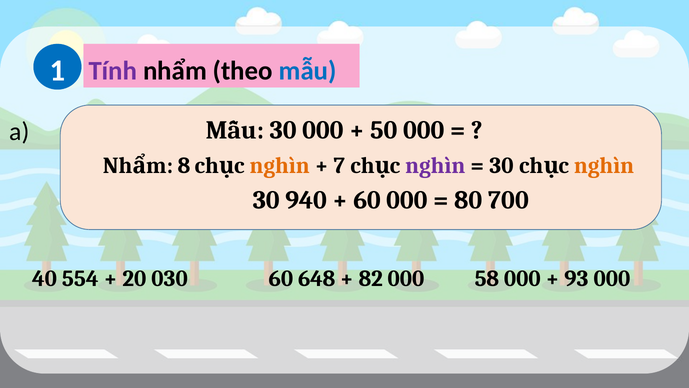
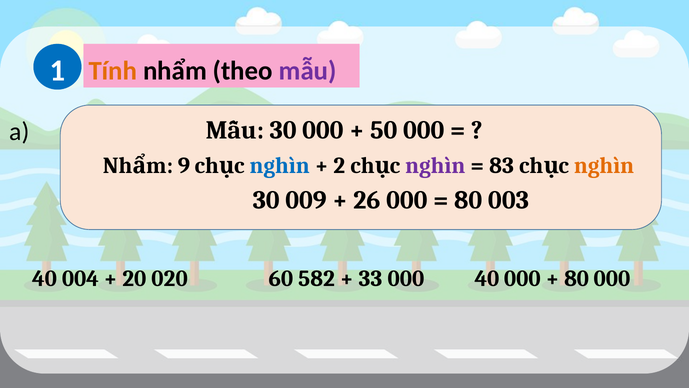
Tính colour: purple -> orange
mẫu colour: blue -> purple
8: 8 -> 9
nghìn at (280, 165) colour: orange -> blue
7: 7 -> 2
30 at (501, 165): 30 -> 83
940: 940 -> 009
60 at (367, 200): 60 -> 26
700: 700 -> 003
554: 554 -> 004
030: 030 -> 020
648: 648 -> 582
82: 82 -> 33
000 58: 58 -> 40
93 at (576, 278): 93 -> 80
